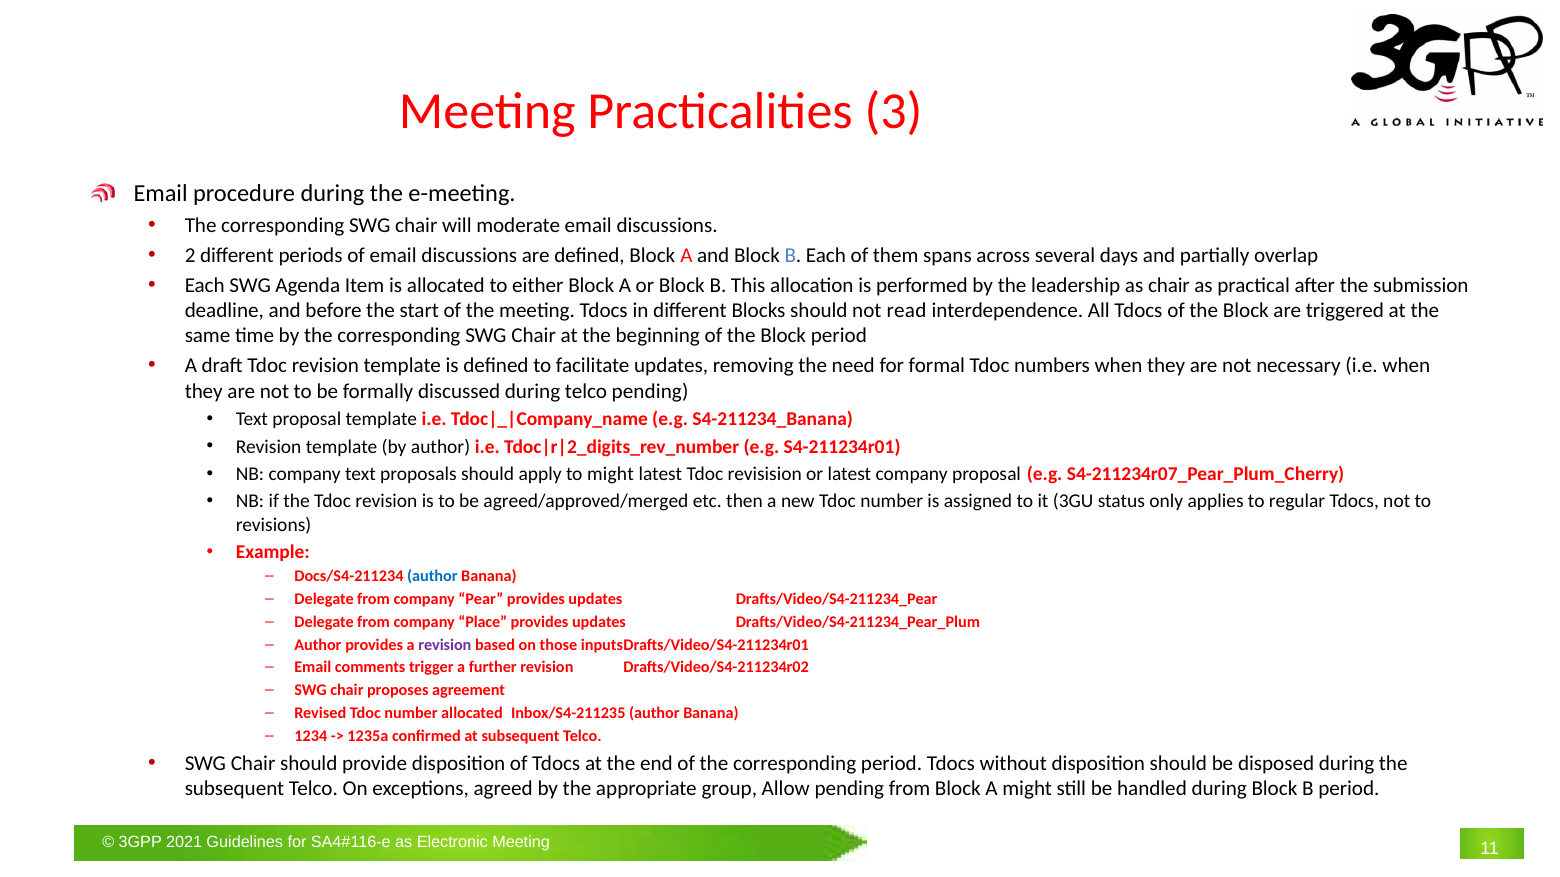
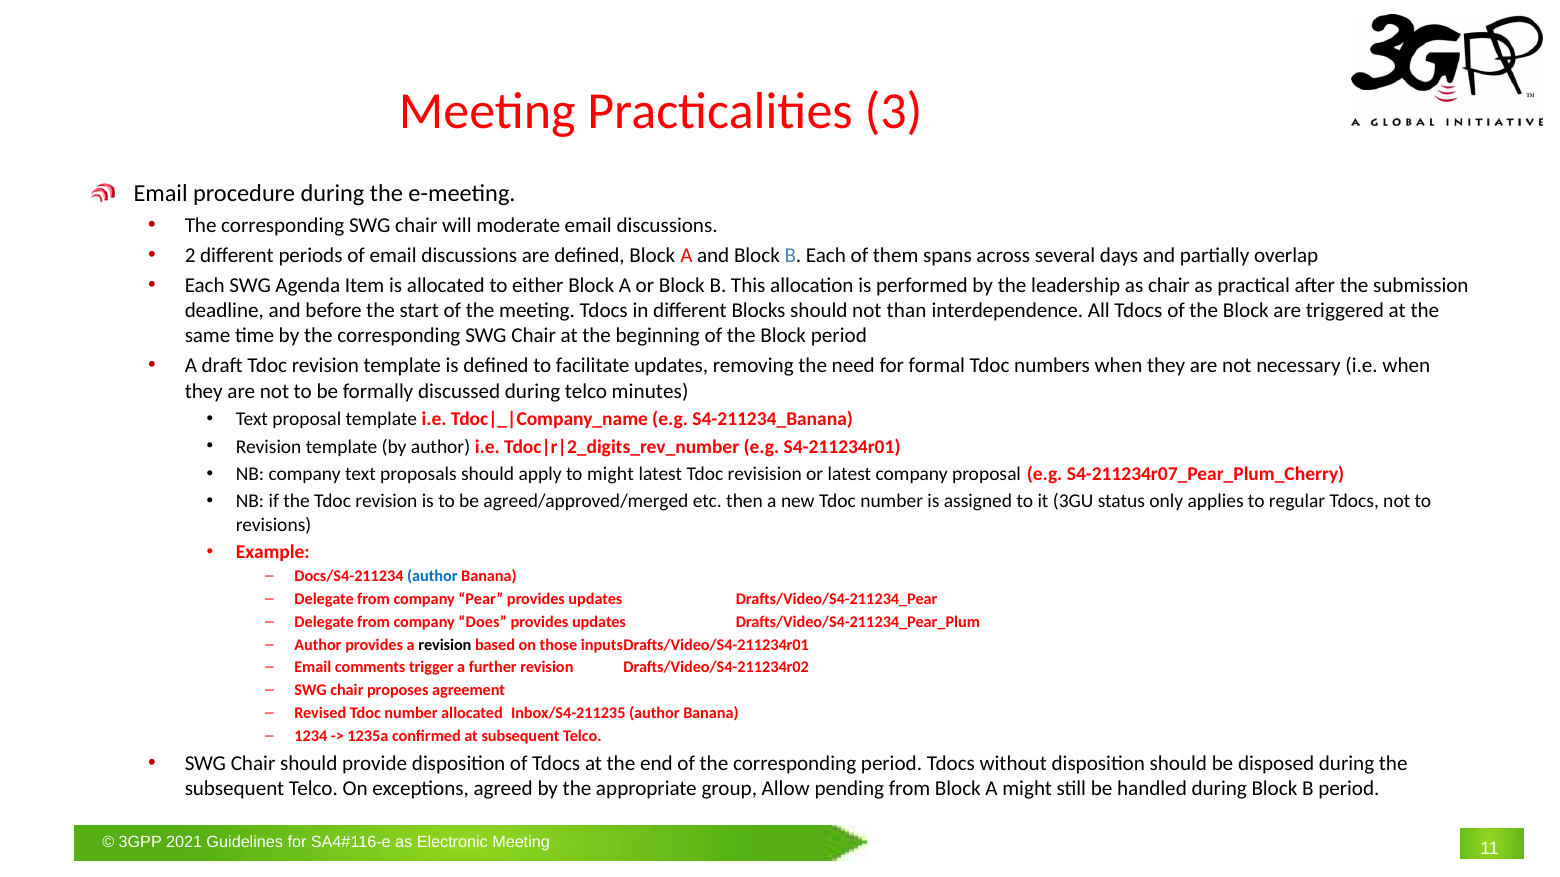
read: read -> than
telco pending: pending -> minutes
Place: Place -> Does
revision at (445, 645) colour: purple -> black
